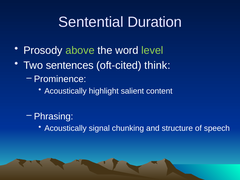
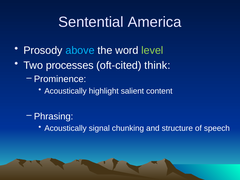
Duration: Duration -> America
above colour: light green -> light blue
sentences: sentences -> processes
